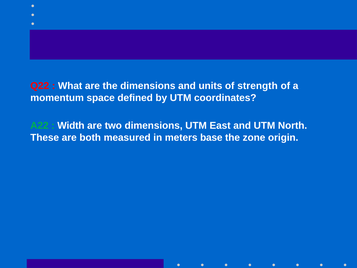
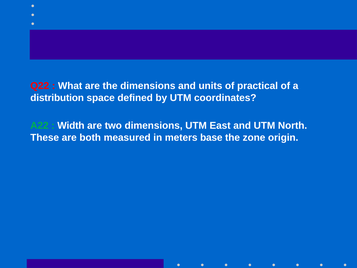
strength: strength -> practical
momentum: momentum -> distribution
